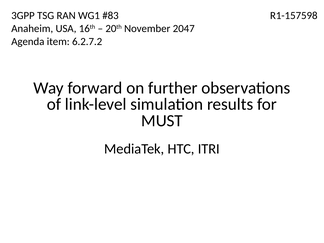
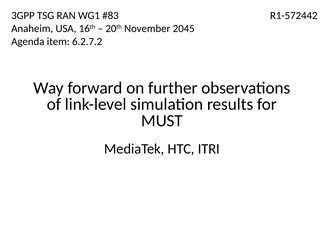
R1-157598: R1-157598 -> R1-572442
2047: 2047 -> 2045
